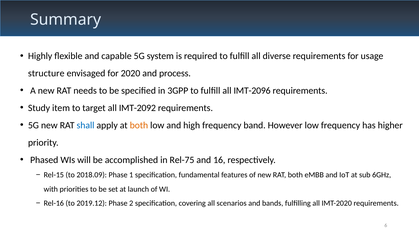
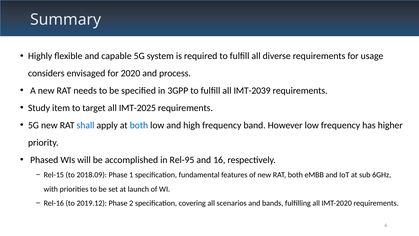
structure: structure -> considers
IMT-2096: IMT-2096 -> IMT-2039
IMT-2092: IMT-2092 -> IMT-2025
both at (139, 125) colour: orange -> blue
Rel-75: Rel-75 -> Rel-95
